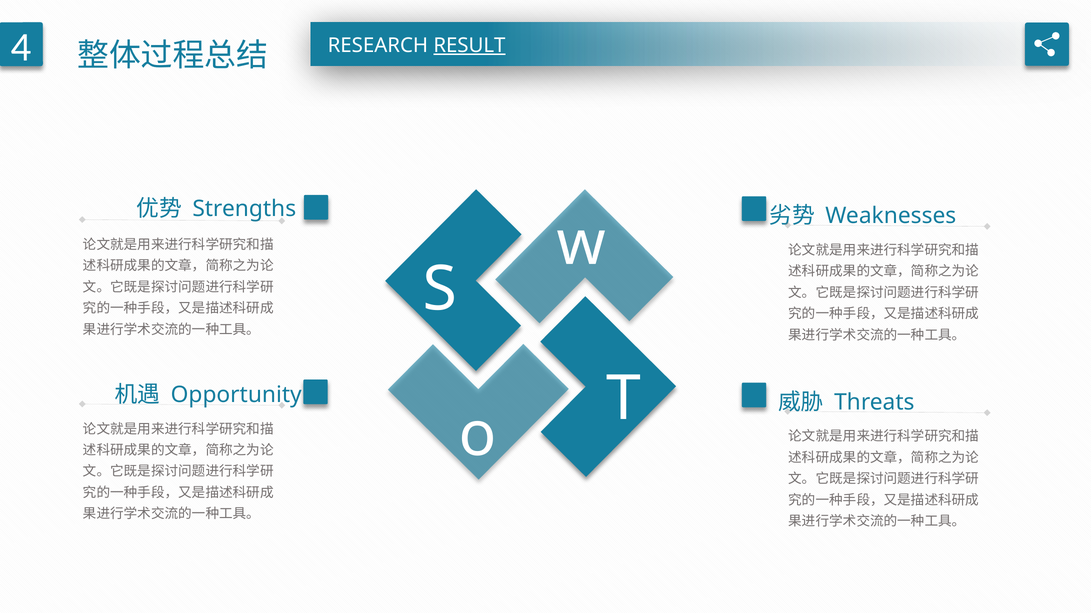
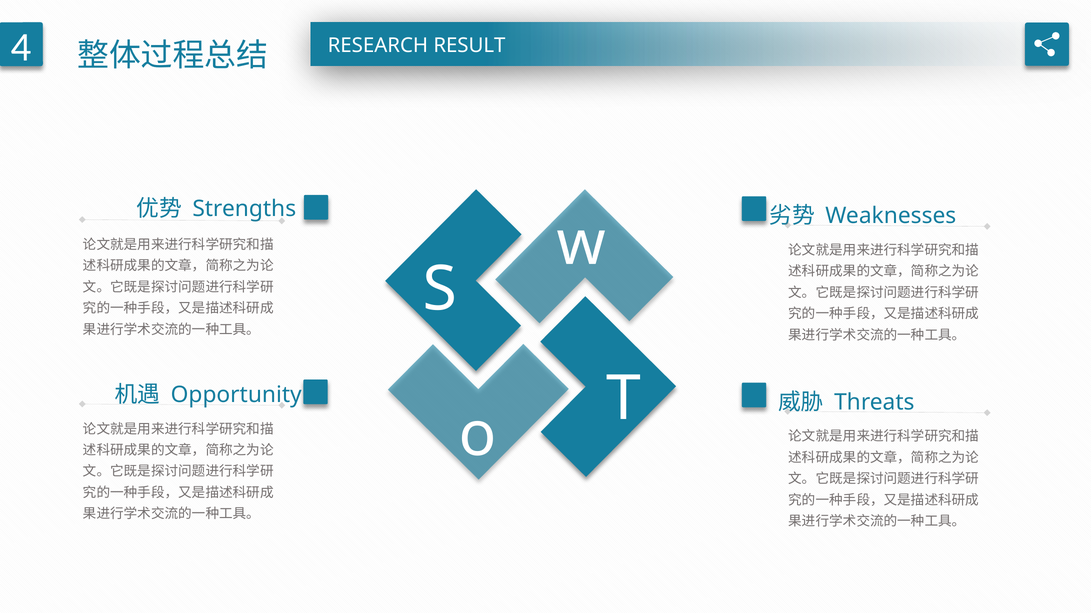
RESULT underline: present -> none
